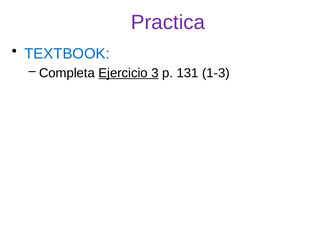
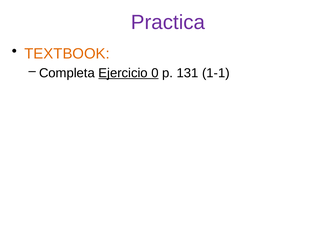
TEXTBOOK colour: blue -> orange
3: 3 -> 0
1-3: 1-3 -> 1-1
